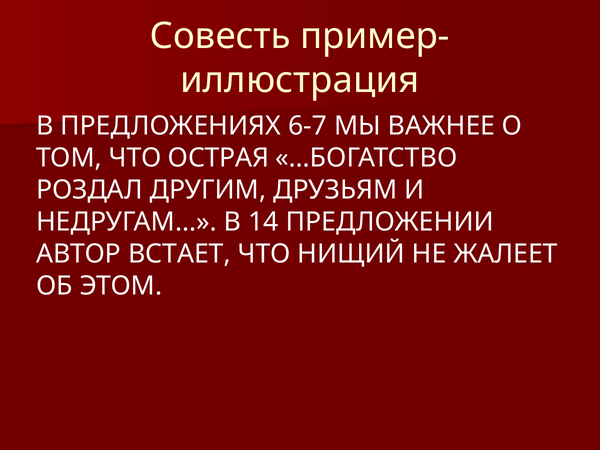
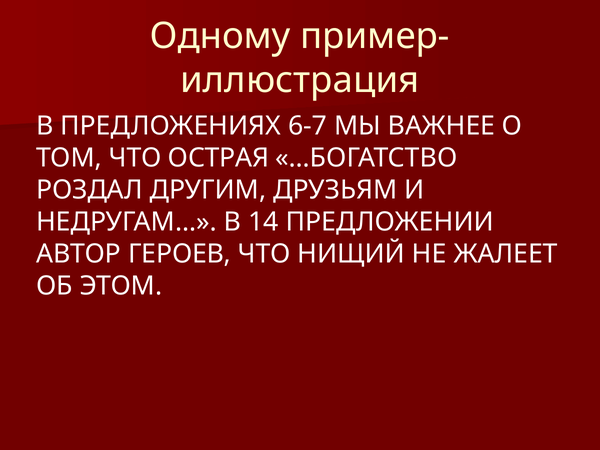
Совесть: Совесть -> Одному
ВСТАЕТ: ВСТАЕТ -> ГЕРОЕВ
